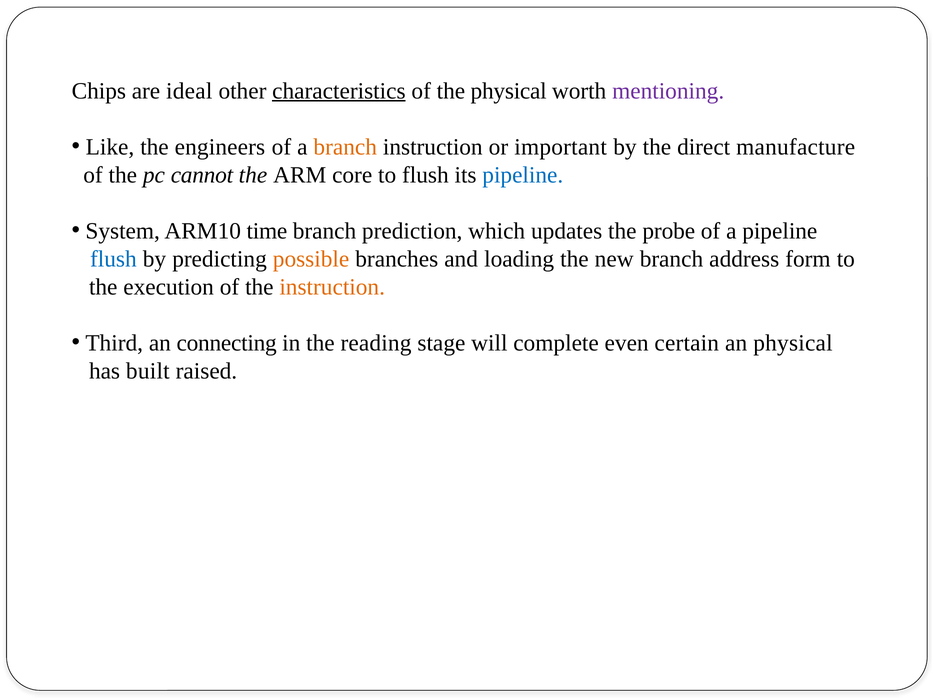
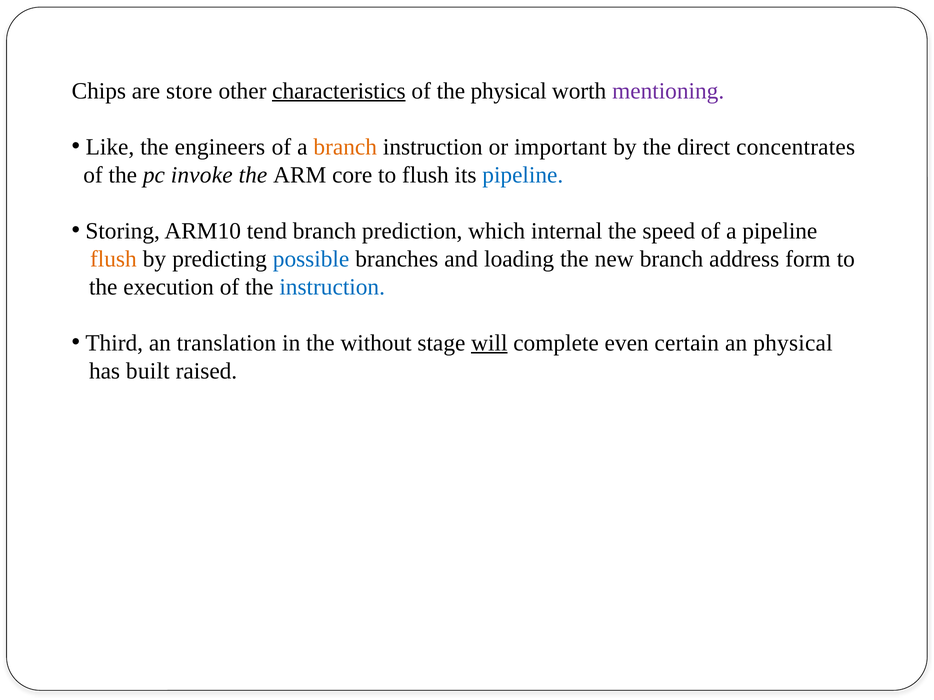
ideal: ideal -> store
manufacture: manufacture -> concentrates
cannot: cannot -> invoke
System: System -> Storing
time: time -> tend
updates: updates -> internal
probe: probe -> speed
flush at (113, 259) colour: blue -> orange
possible colour: orange -> blue
instruction at (332, 287) colour: orange -> blue
connecting: connecting -> translation
reading: reading -> without
will underline: none -> present
